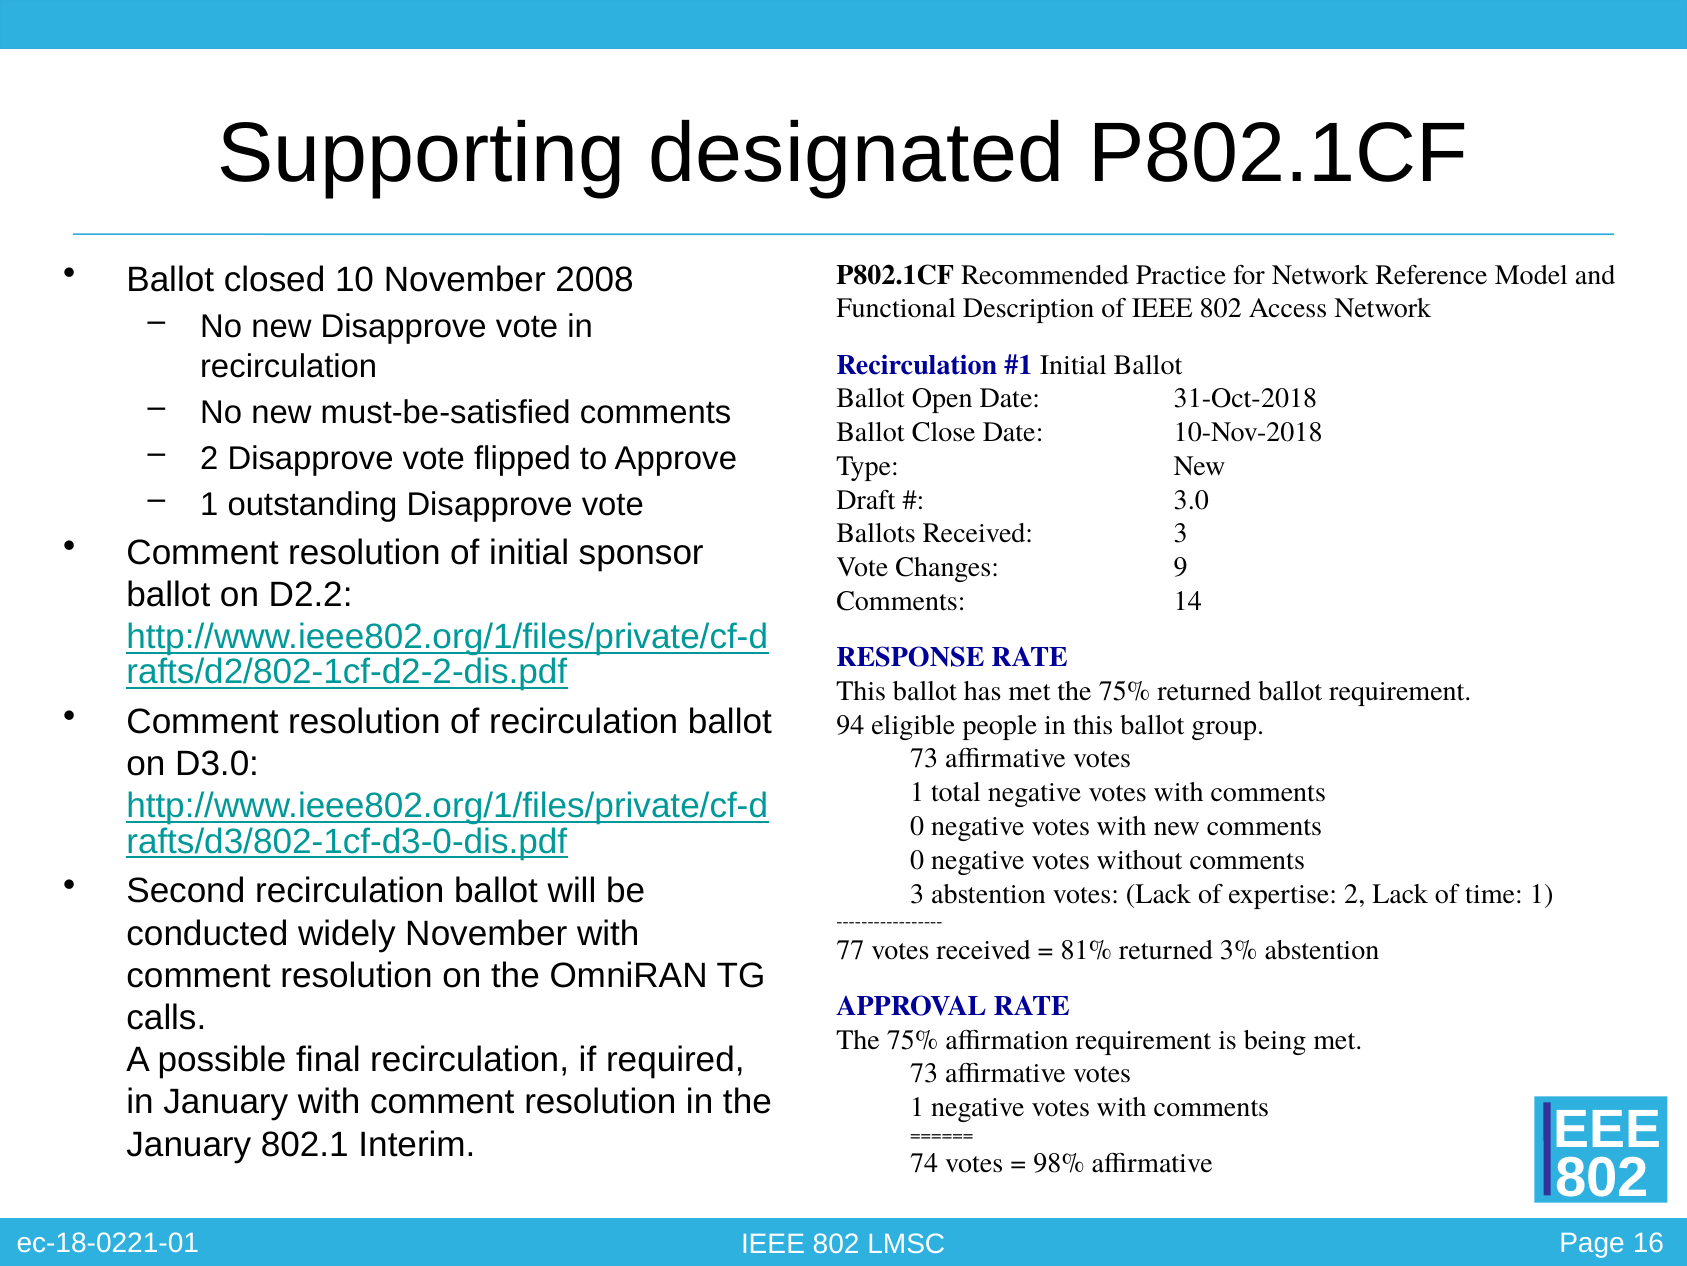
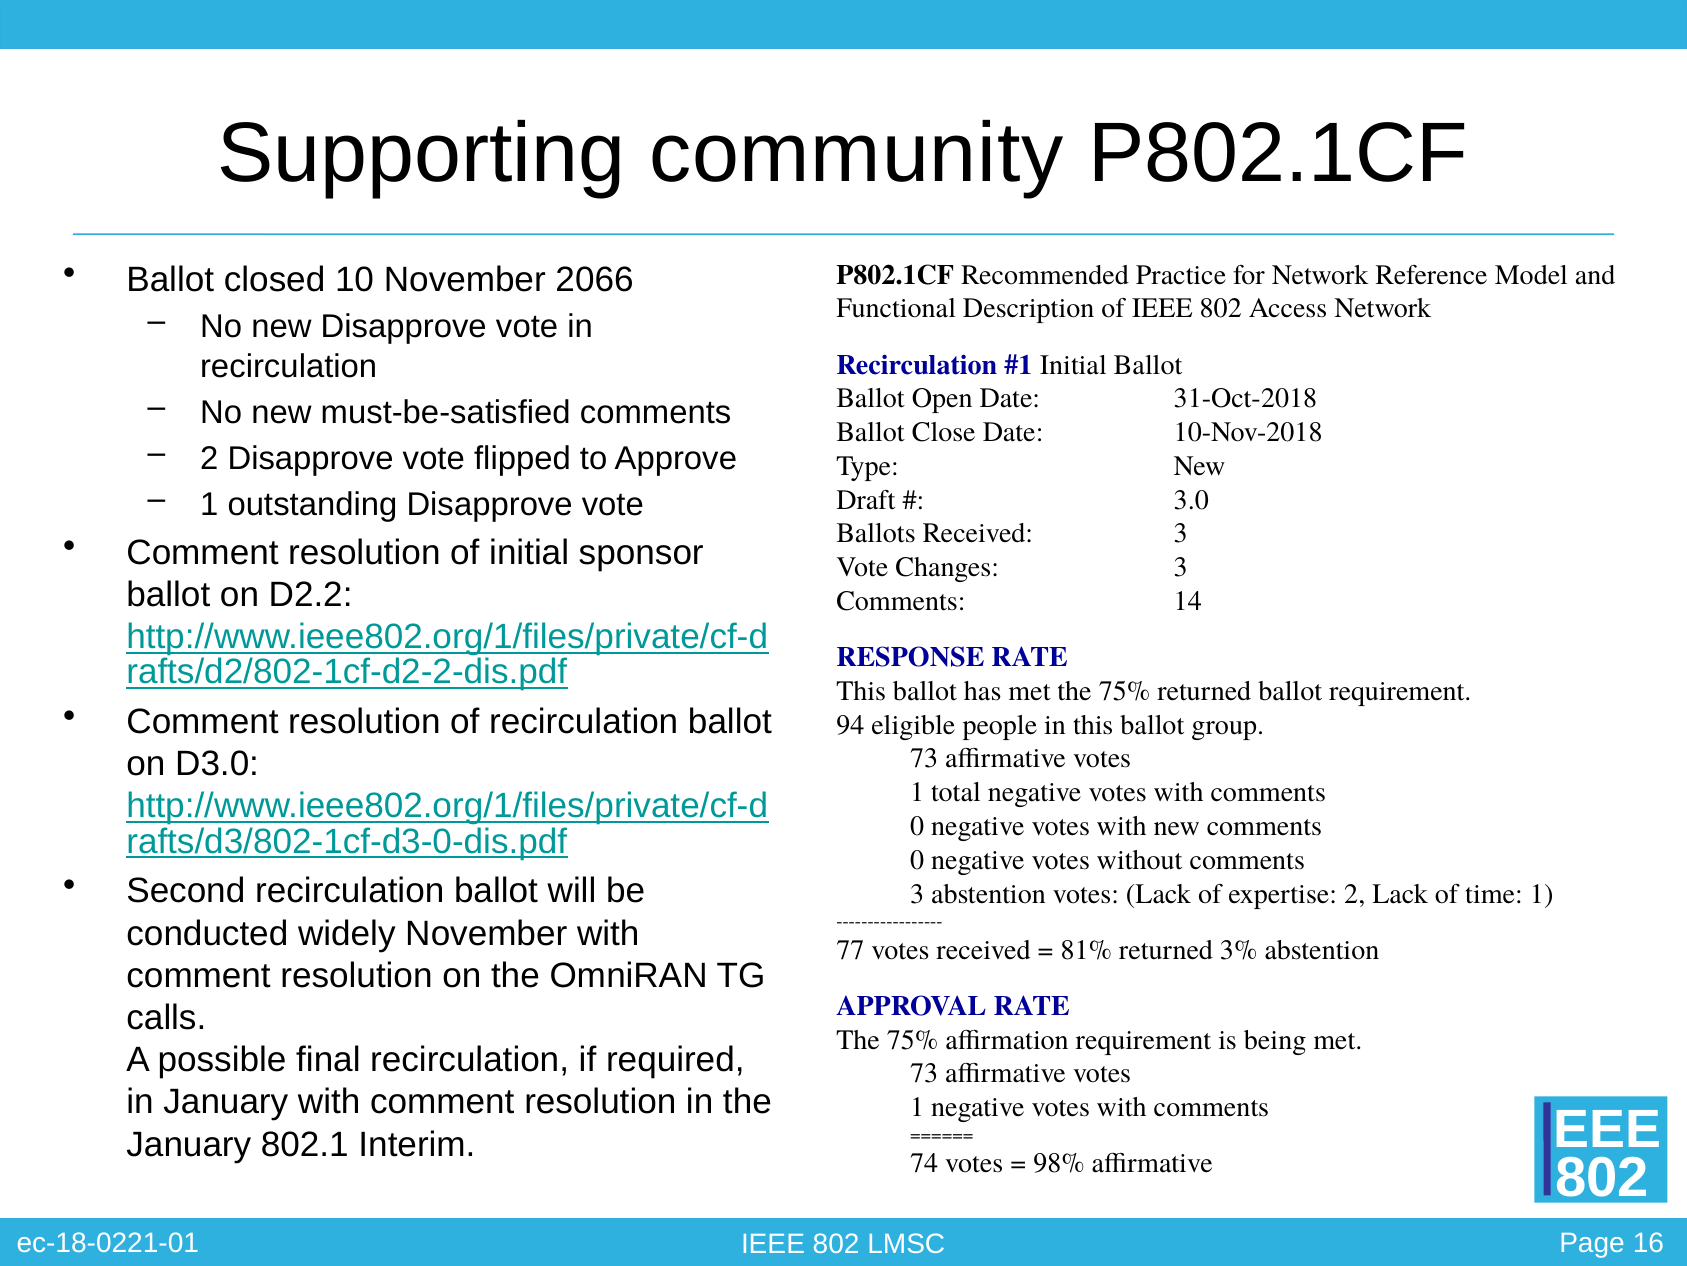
designated: designated -> community
2008: 2008 -> 2066
Changes 9: 9 -> 3
